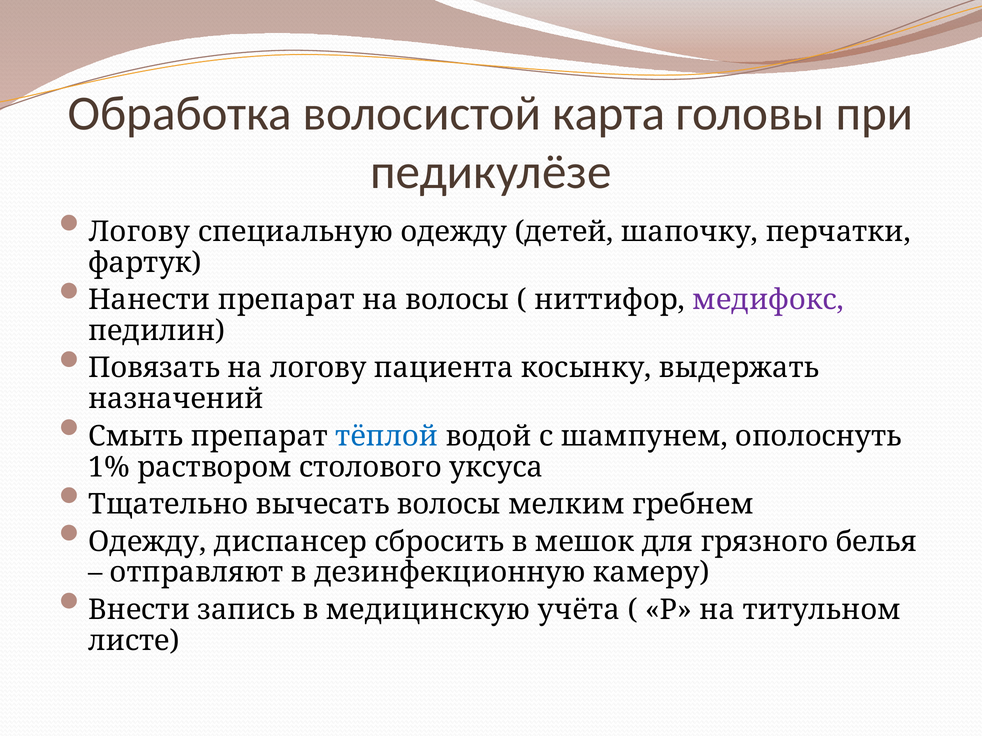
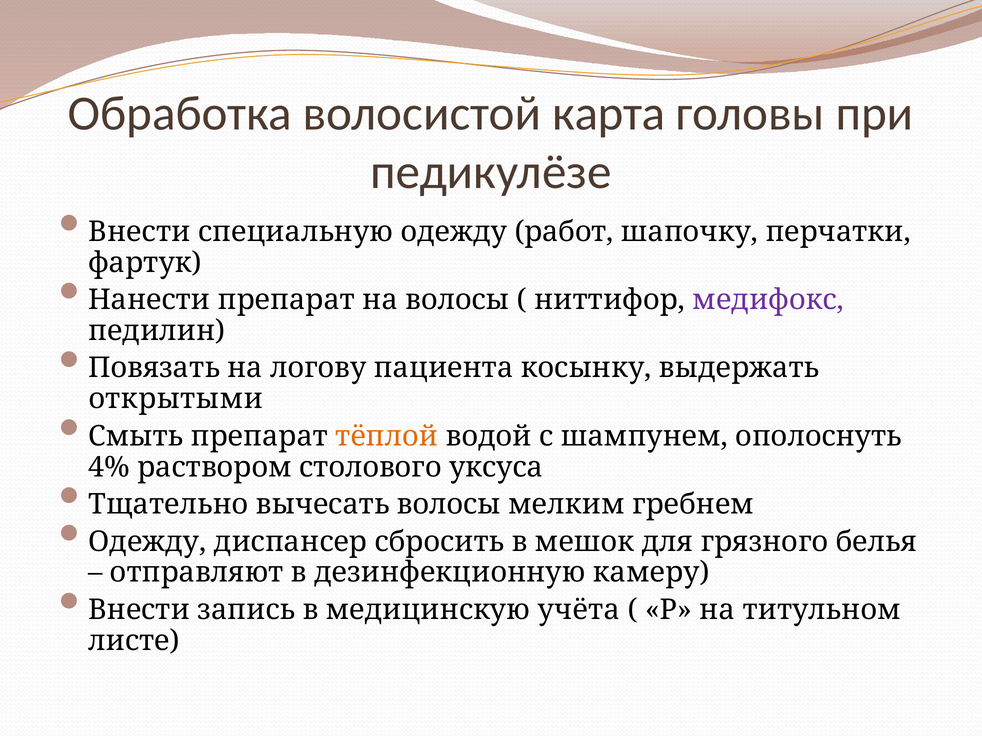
Логову at (139, 232): Логову -> Внести
детей: детей -> работ
назначений: назначений -> открытыми
тёплой colour: blue -> orange
1%: 1% -> 4%
